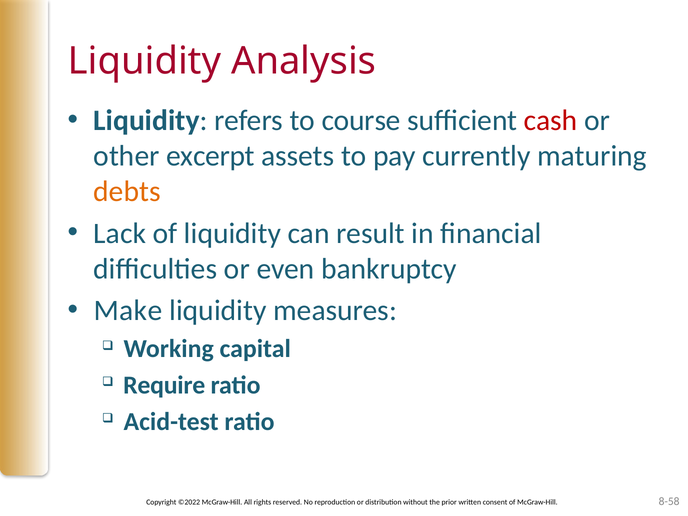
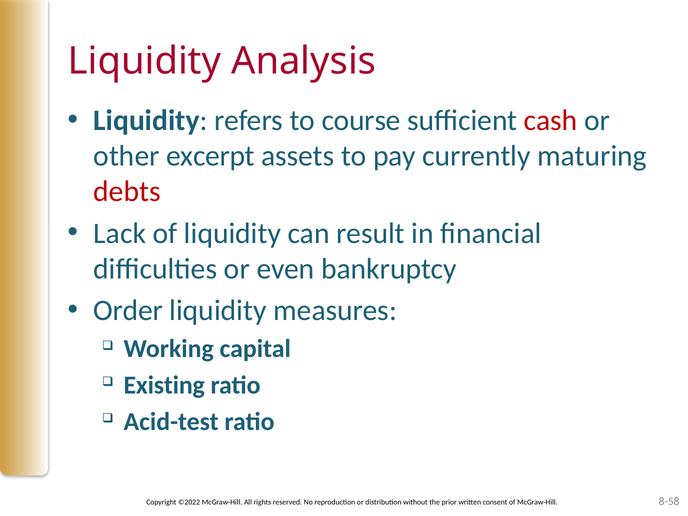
debts colour: orange -> red
Make: Make -> Order
Require: Require -> Existing
